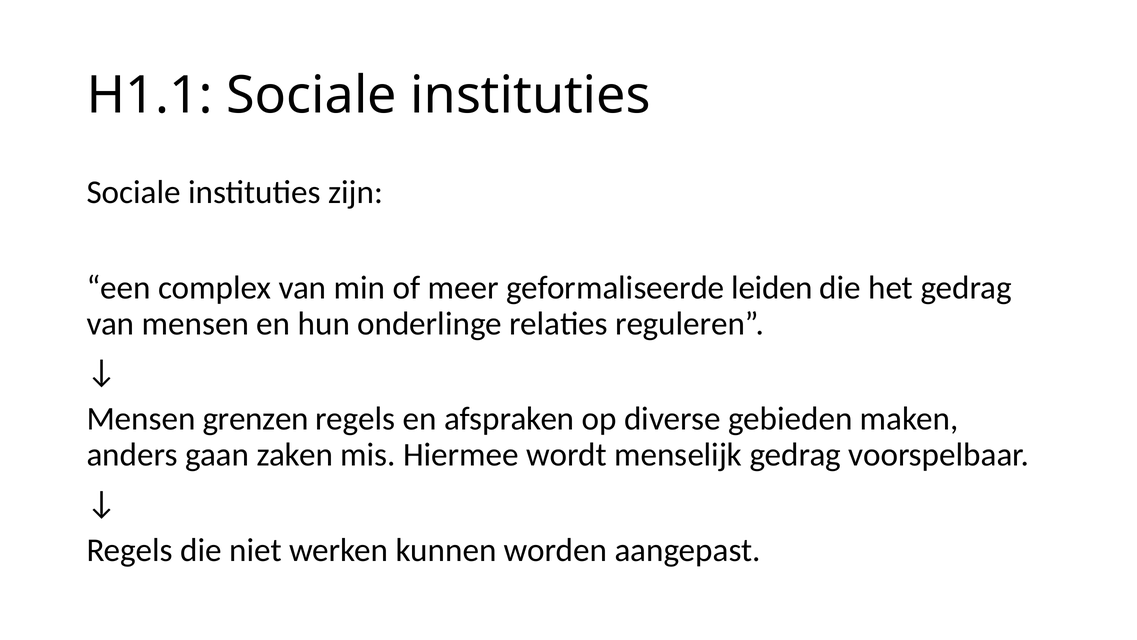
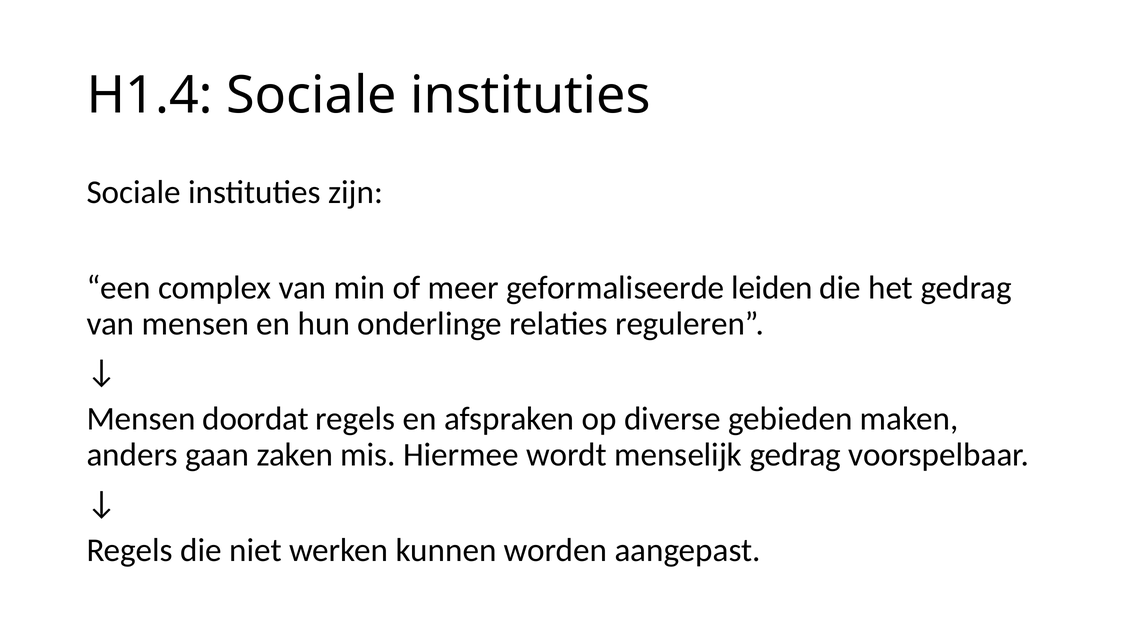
H1.1: H1.1 -> H1.4
grenzen: grenzen -> doordat
